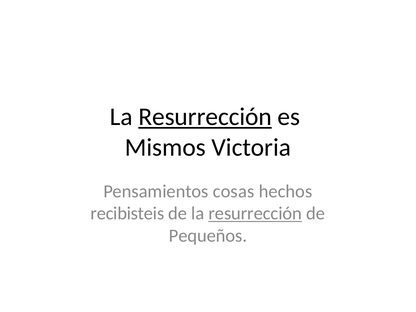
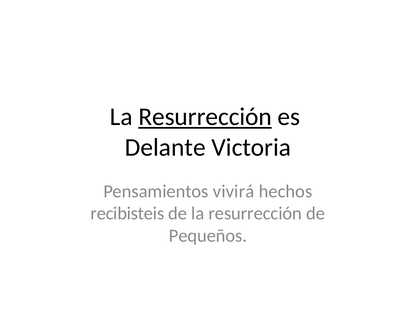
Mismos: Mismos -> Delante
cosas: cosas -> vivirá
resurrección at (255, 213) underline: present -> none
